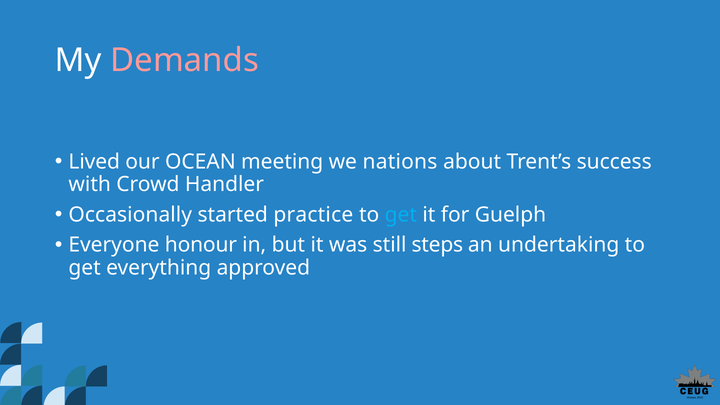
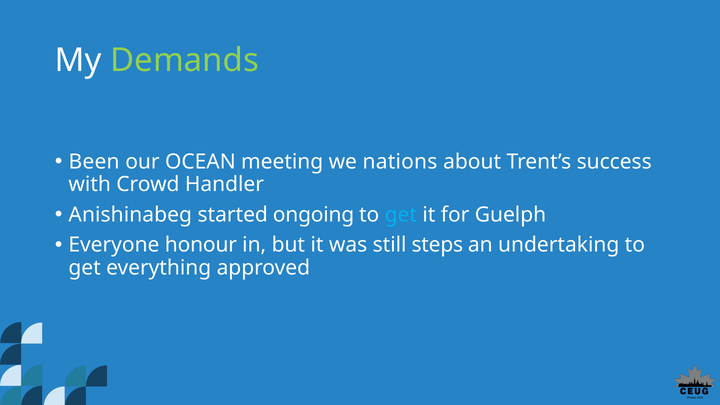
Demands colour: pink -> light green
Lived: Lived -> Been
Occasionally: Occasionally -> Anishinabeg
practice: practice -> ongoing
